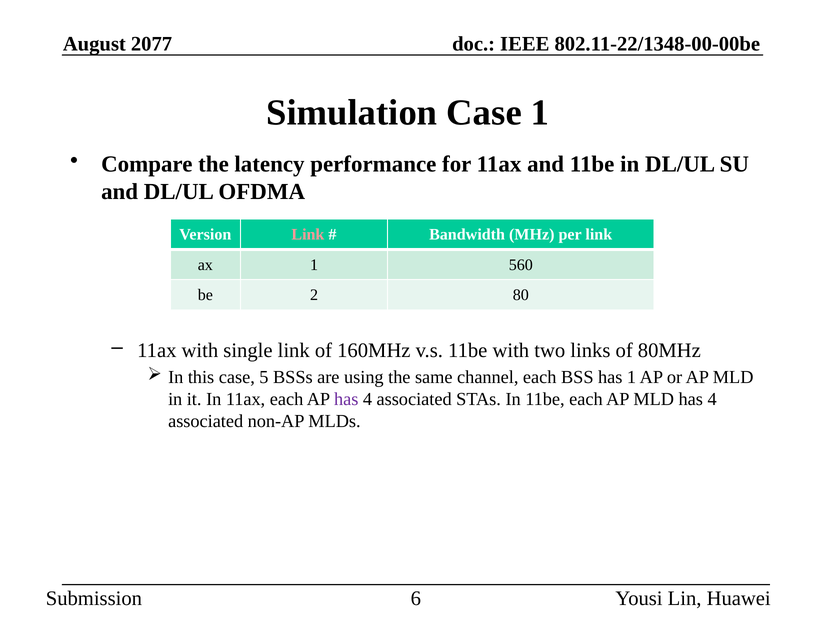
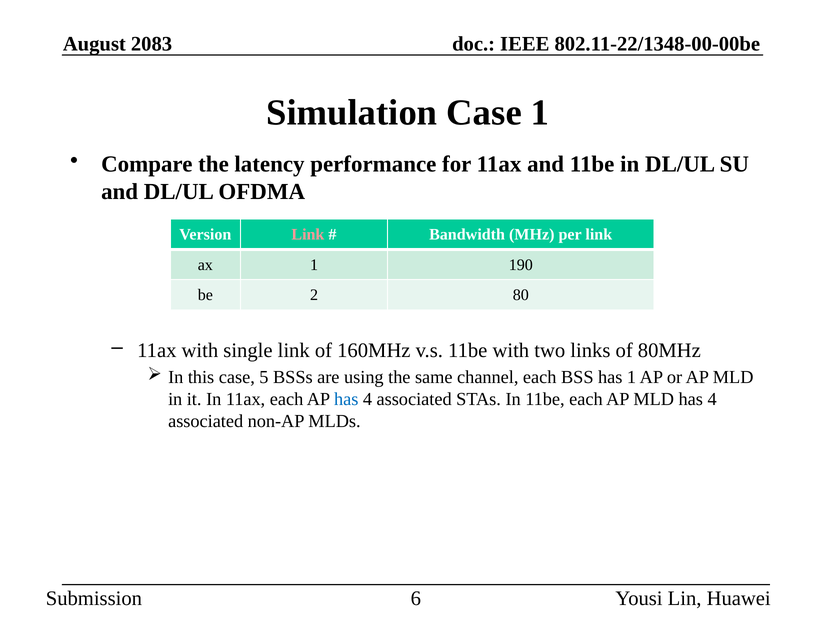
2077: 2077 -> 2083
560: 560 -> 190
has at (346, 399) colour: purple -> blue
